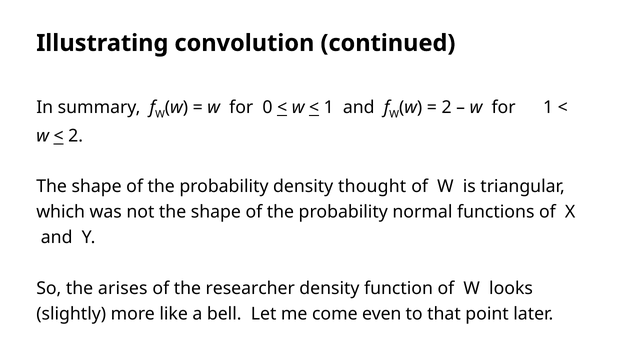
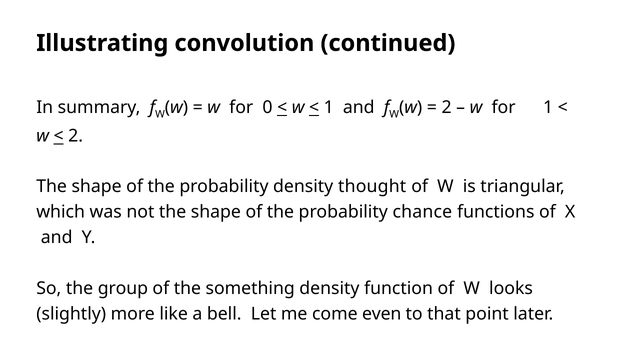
normal: normal -> chance
arises: arises -> group
researcher: researcher -> something
